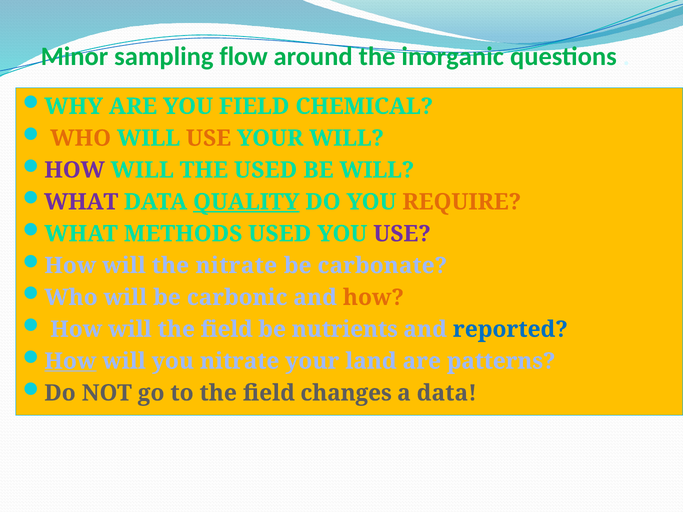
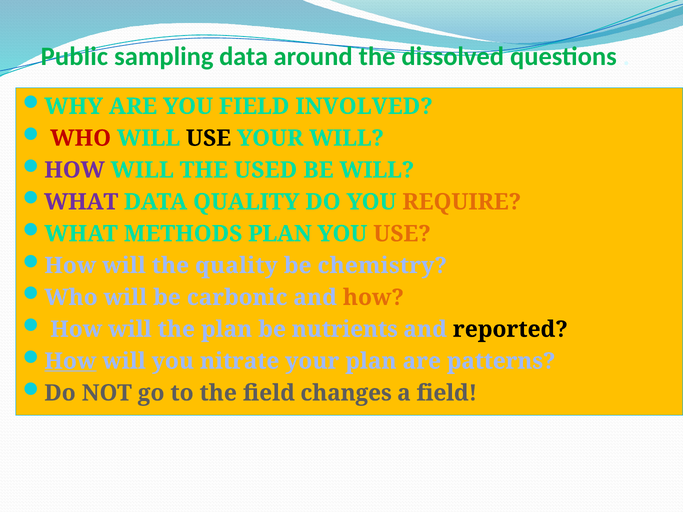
Minor: Minor -> Public
sampling flow: flow -> data
inorganic: inorganic -> dissolved
CHEMICAL: CHEMICAL -> INVOLVED
WHO at (81, 138) colour: orange -> red
USE at (209, 138) colour: orange -> black
QUALITY at (246, 202) underline: present -> none
METHODS USED: USED -> PLAN
USE at (402, 234) colour: purple -> orange
the nitrate: nitrate -> quality
carbonate: carbonate -> chemistry
will the field: field -> plan
reported colour: blue -> black
your land: land -> plan
a data: data -> field
